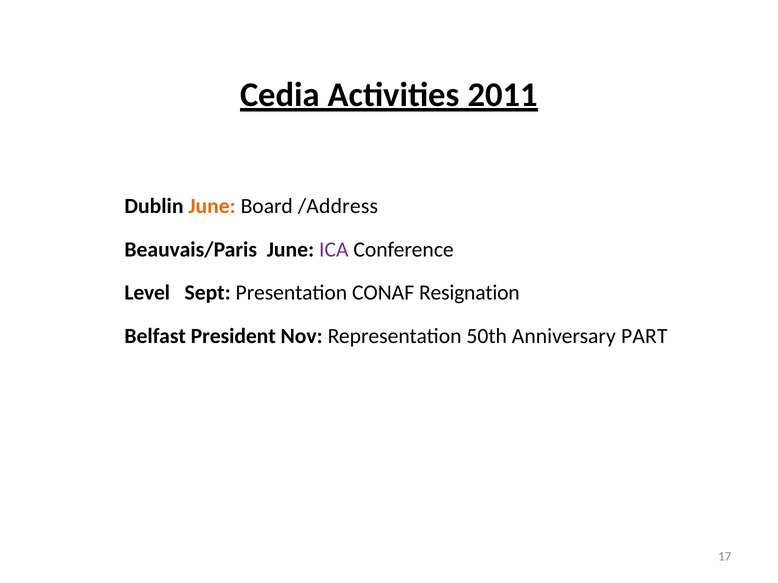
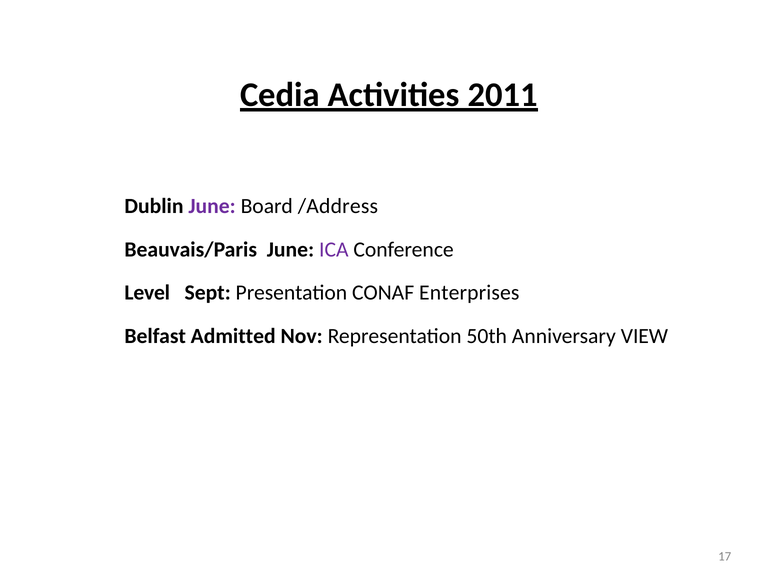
June at (212, 206) colour: orange -> purple
Resignation: Resignation -> Enterprises
President: President -> Admitted
PART: PART -> VIEW
